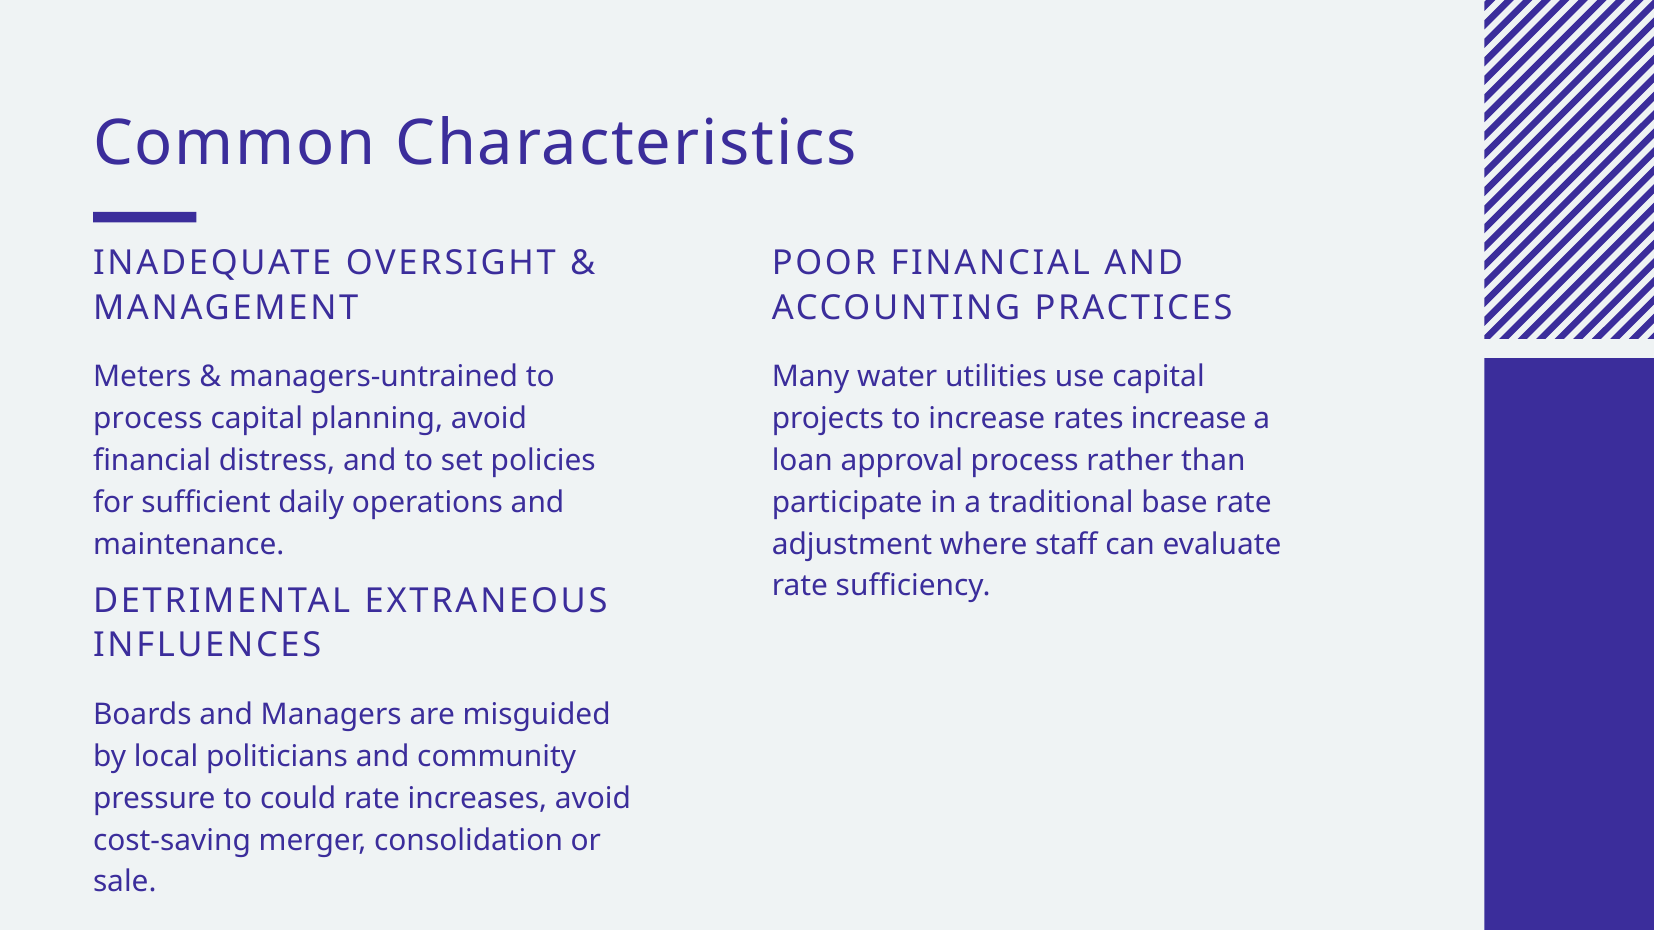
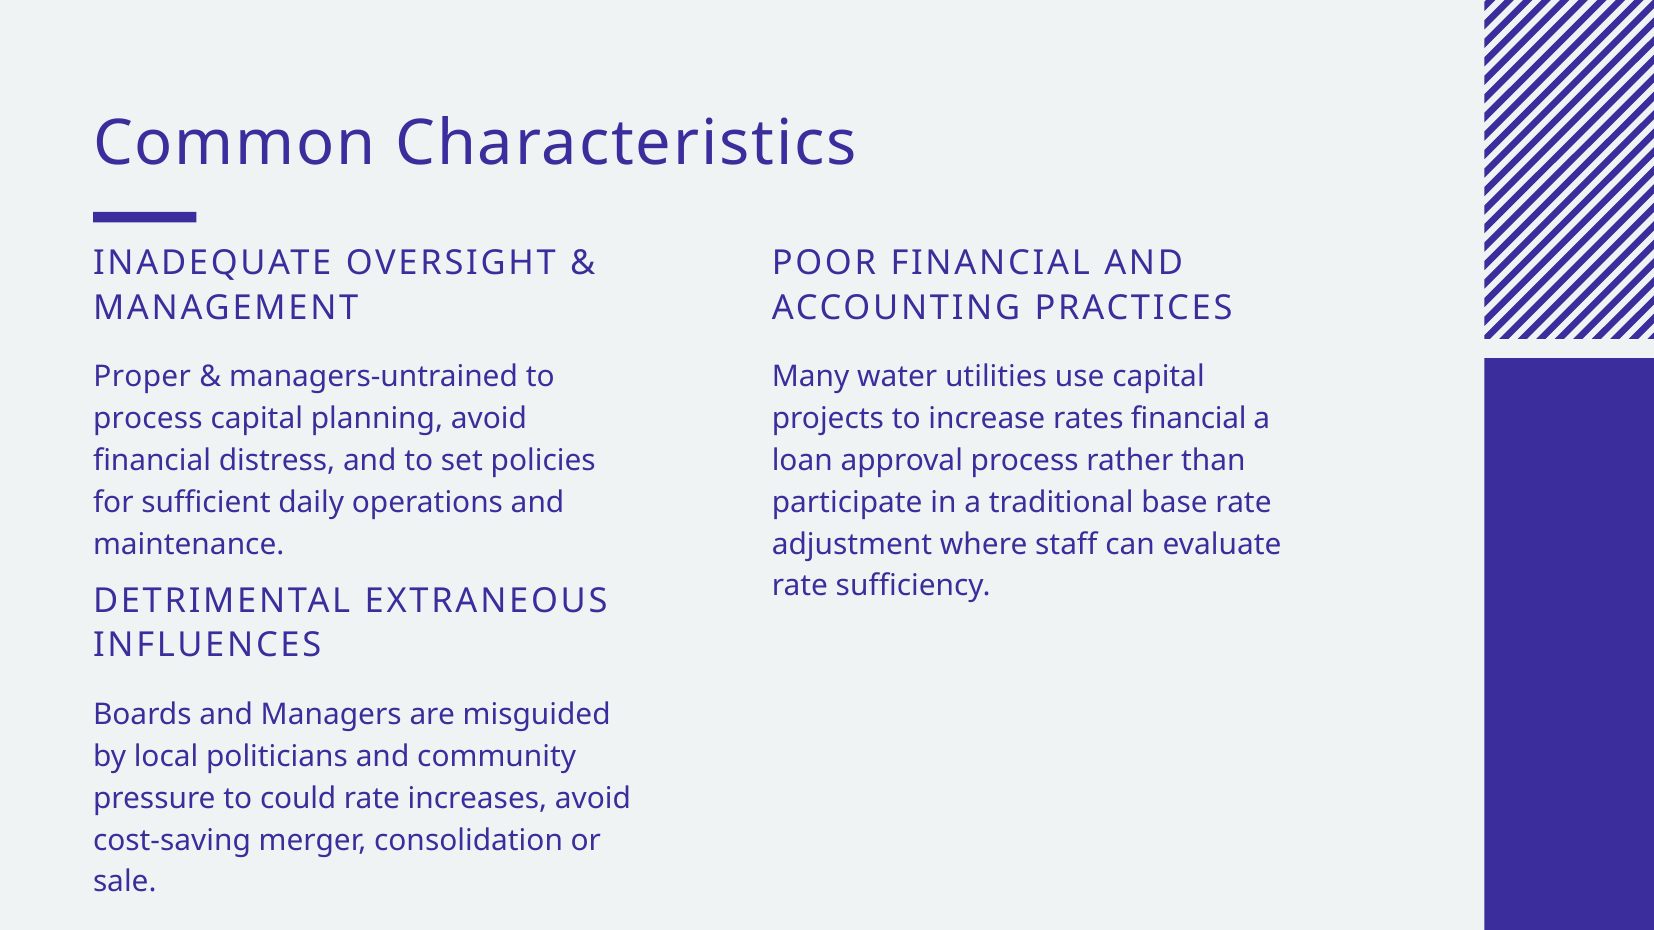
Meters: Meters -> Proper
rates increase: increase -> financial
